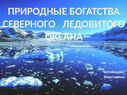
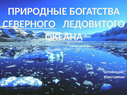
СЕВЕРНОГО underline: none -> present
